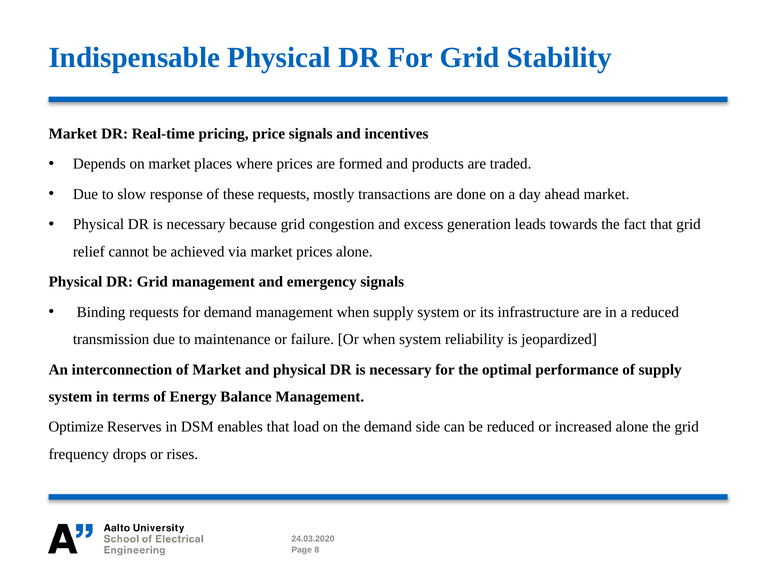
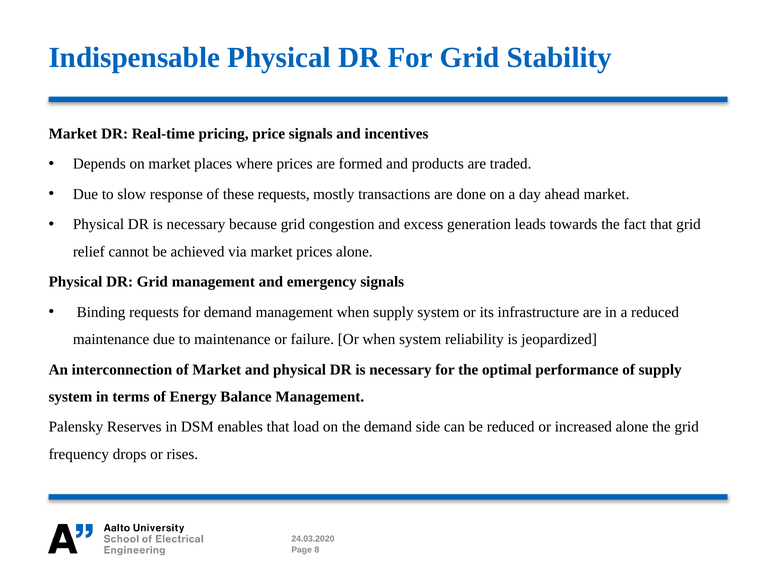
transmission at (111, 339): transmission -> maintenance
Optimize: Optimize -> Palensky
